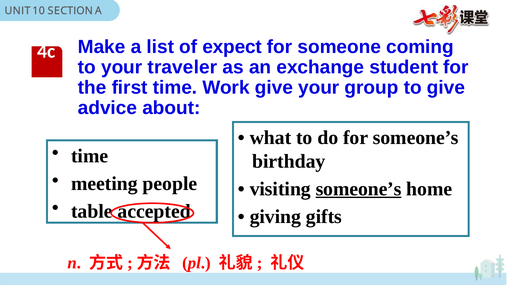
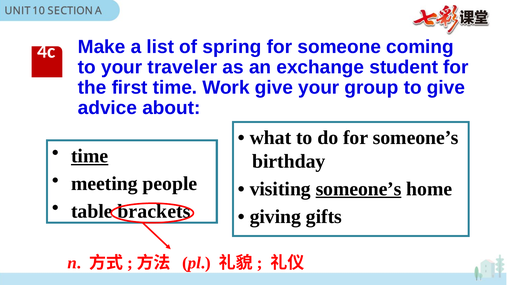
expect: expect -> spring
time at (90, 156) underline: none -> present
accepted: accepted -> brackets
